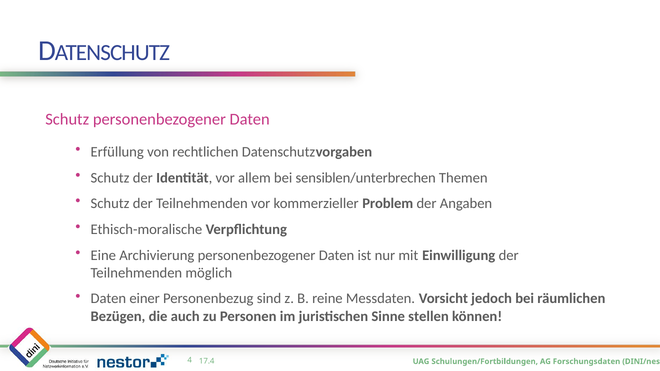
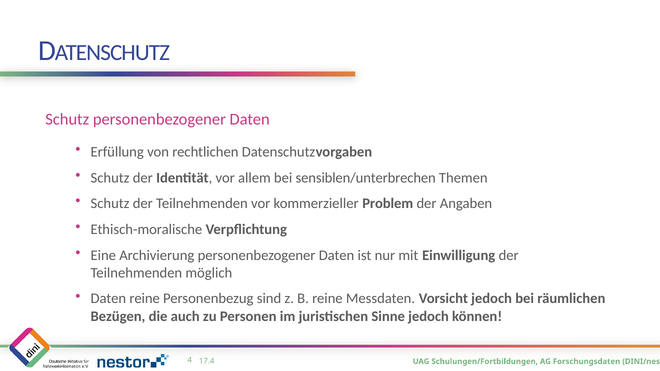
Daten einer: einer -> reine
Sinne stellen: stellen -> jedoch
